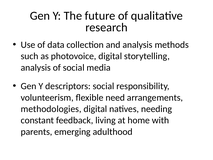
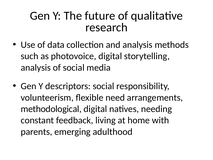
methodologies: methodologies -> methodological
